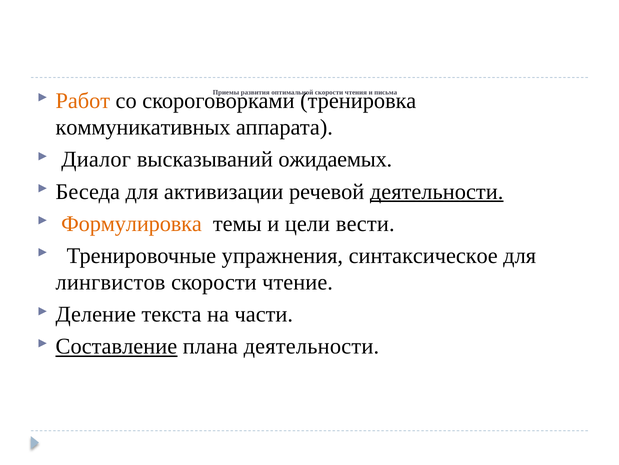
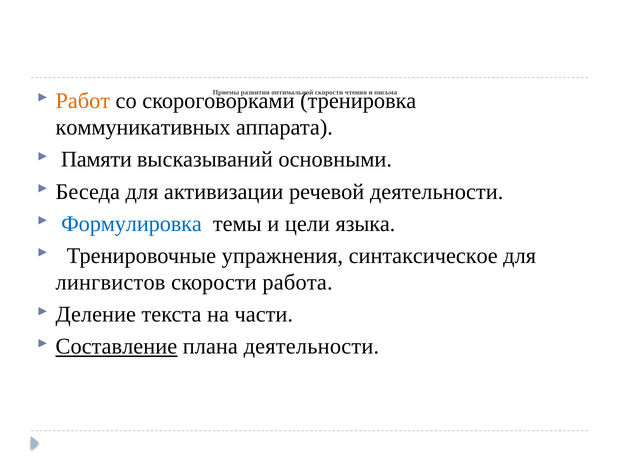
Диалог: Диалог -> Памяти
ожидаемых: ожидаемых -> основными
деятельности at (437, 191) underline: present -> none
Формулировка colour: orange -> blue
вести: вести -> языка
чтение: чтение -> работа
